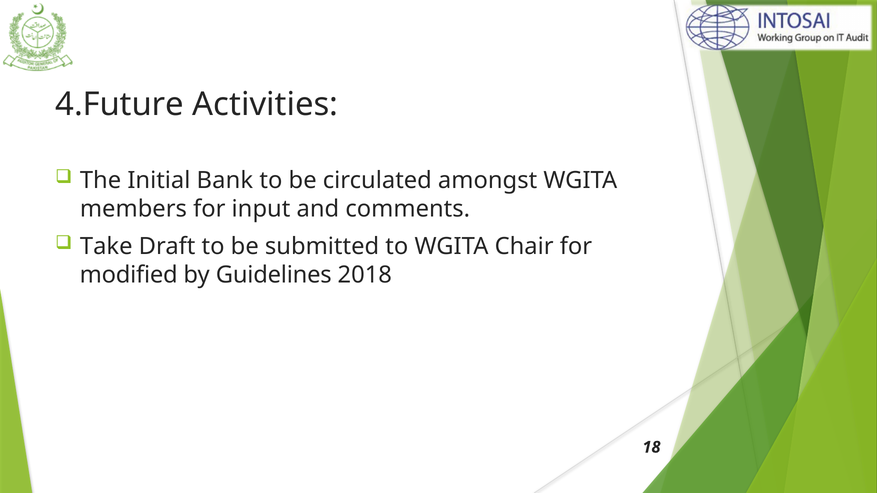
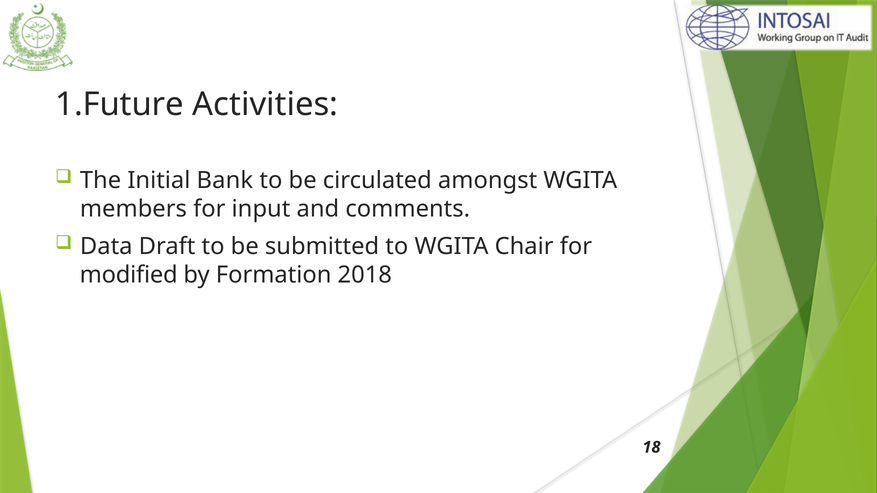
4.Future: 4.Future -> 1.Future
Take: Take -> Data
Guidelines: Guidelines -> Formation
